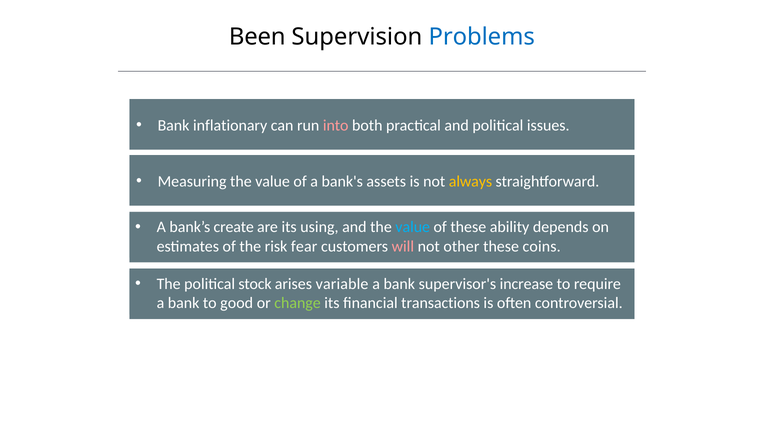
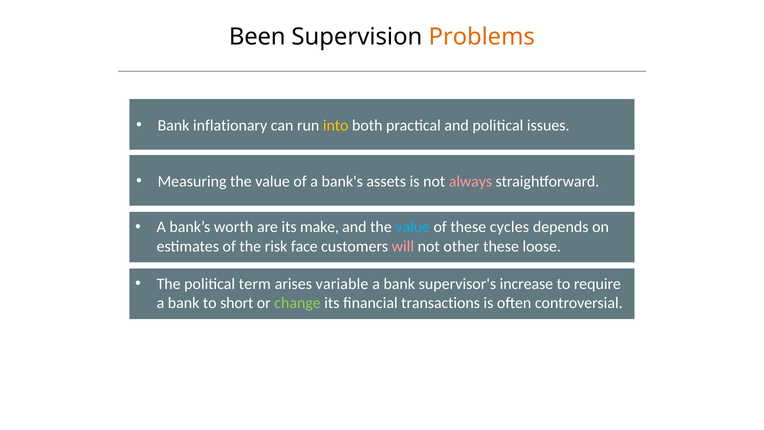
Problems colour: blue -> orange
into colour: pink -> yellow
always colour: yellow -> pink
create: create -> worth
using: using -> make
ability: ability -> cycles
fear: fear -> face
coins: coins -> loose
stock: stock -> term
good: good -> short
